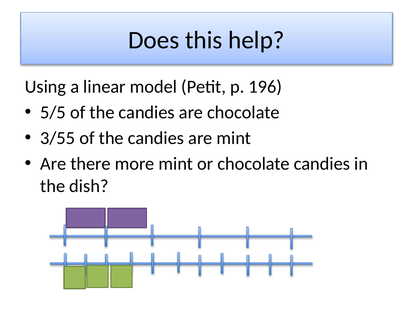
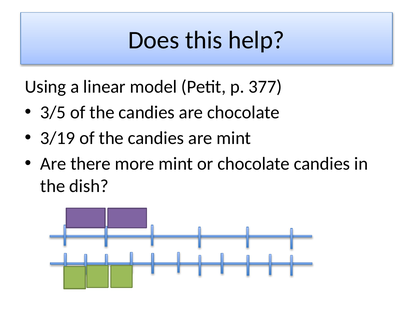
196: 196 -> 377
5/5: 5/5 -> 3/5
3/55: 3/55 -> 3/19
